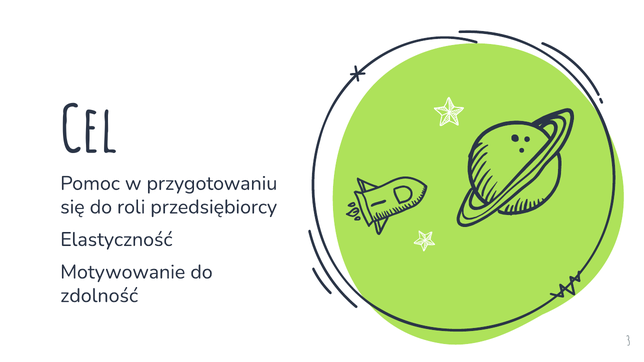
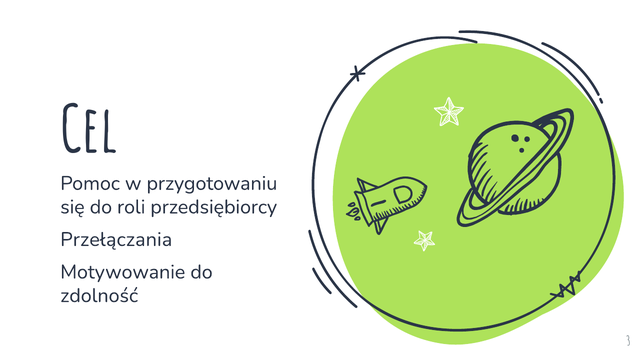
Elastyczność: Elastyczność -> Przełączania
